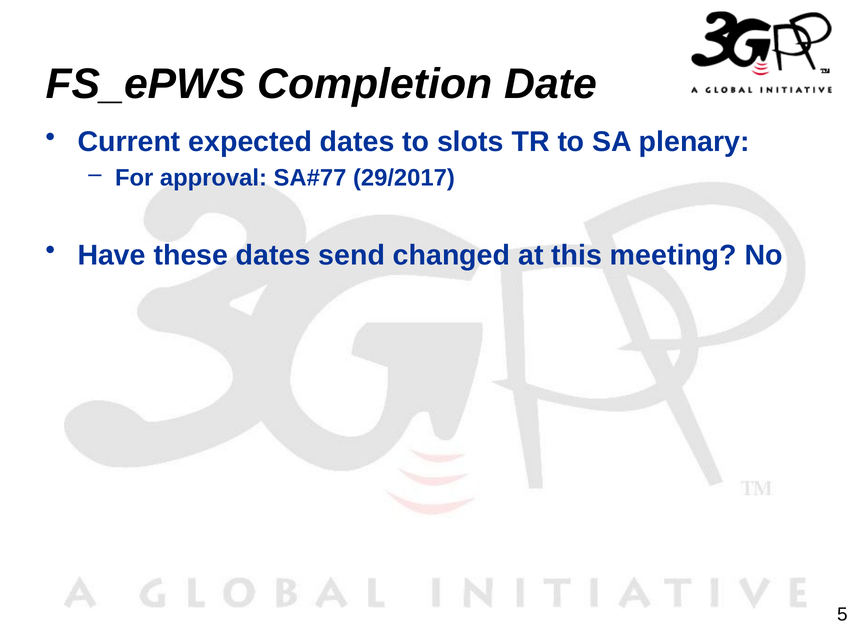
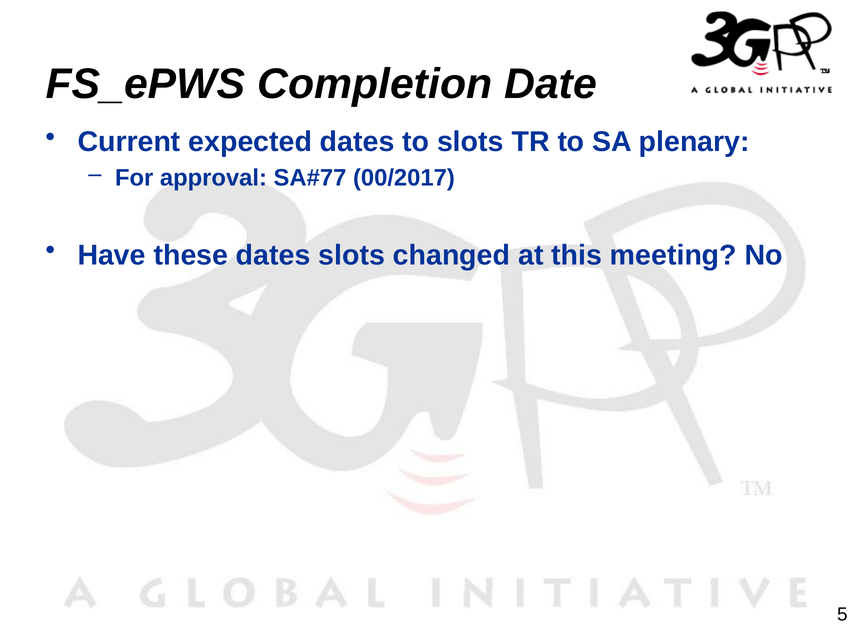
29/2017: 29/2017 -> 00/2017
dates send: send -> slots
